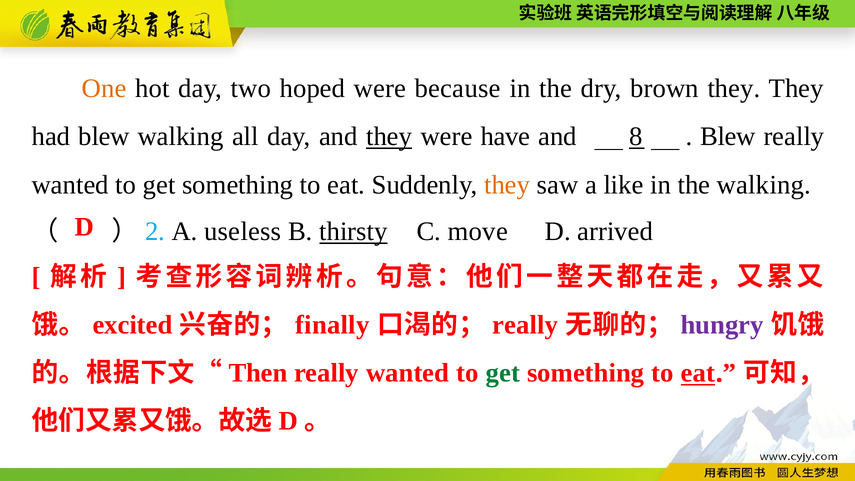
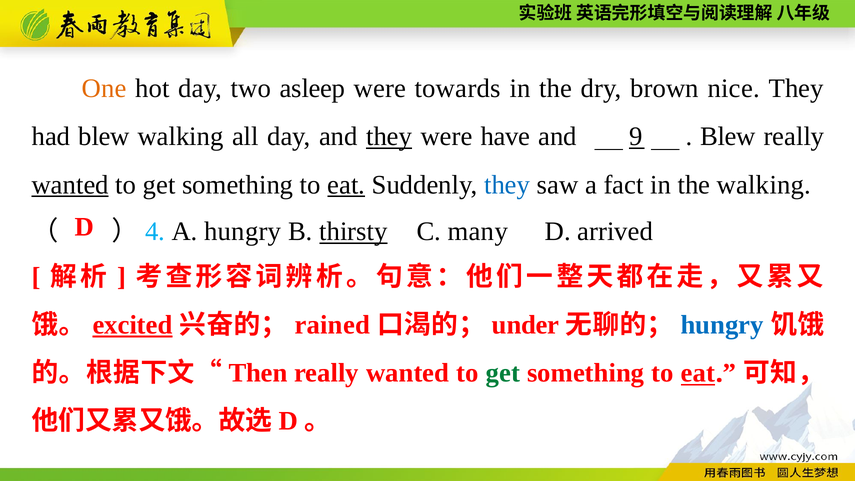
hoped: hoped -> asleep
because: because -> towards
brown they: they -> nice
8: 8 -> 9
wanted at (70, 185) underline: none -> present
eat at (346, 185) underline: none -> present
they at (507, 185) colour: orange -> blue
like: like -> fact
2: 2 -> 4
A useless: useless -> hungry
move: move -> many
excited underline: none -> present
finally: finally -> rained
really at (525, 325): really -> under
hungry at (722, 325) colour: purple -> blue
